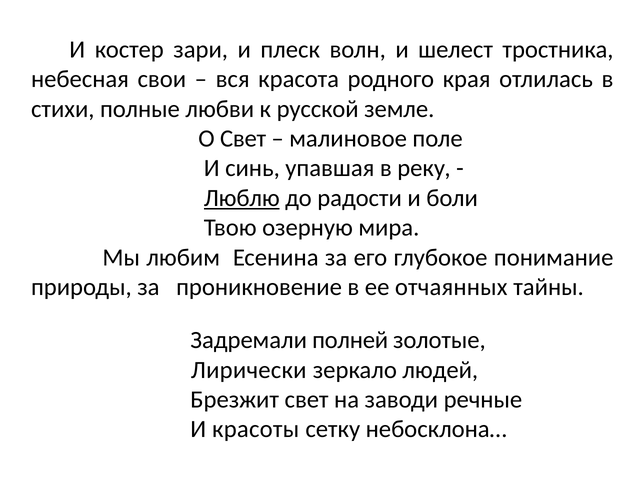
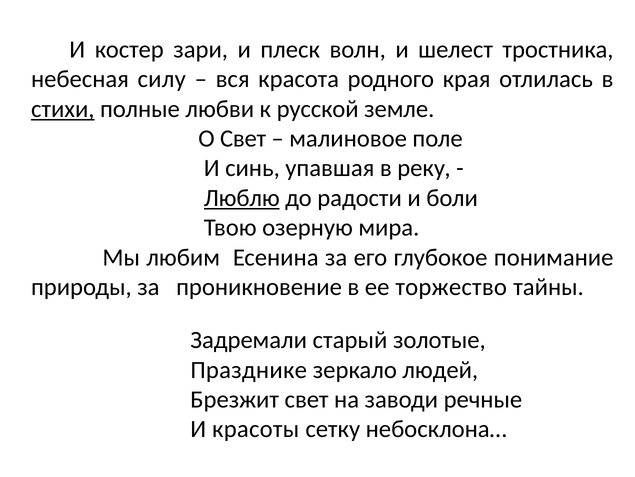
свои: свои -> силу
стихи underline: none -> present
отчаянных: отчаянных -> торжество
полней: полней -> старый
Лирически: Лирически -> Празднике
